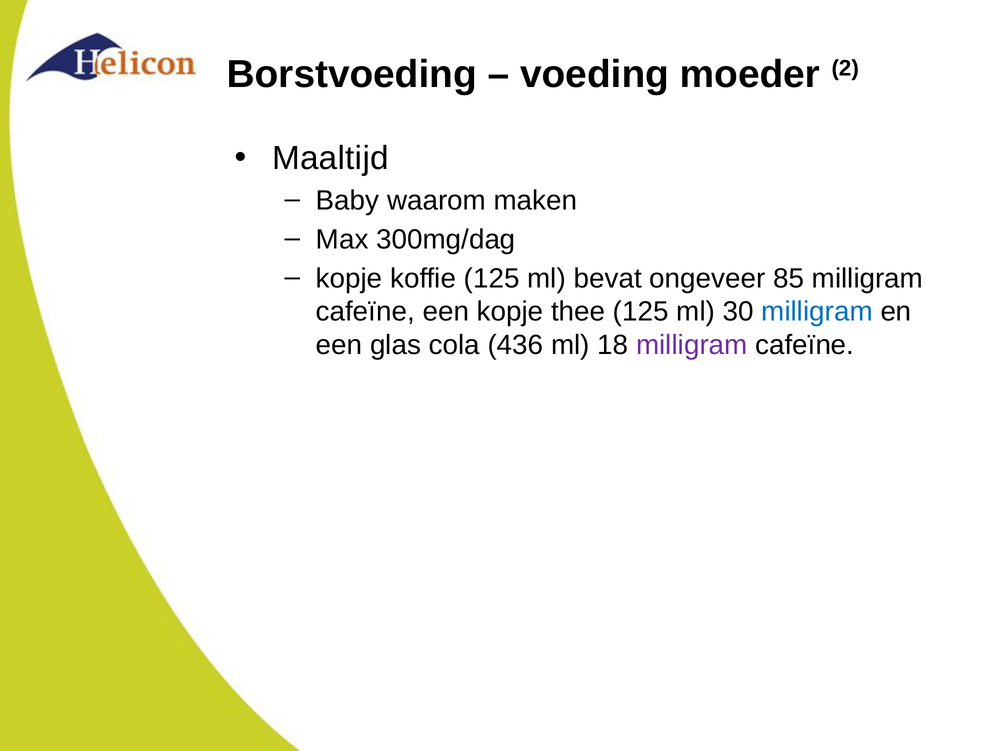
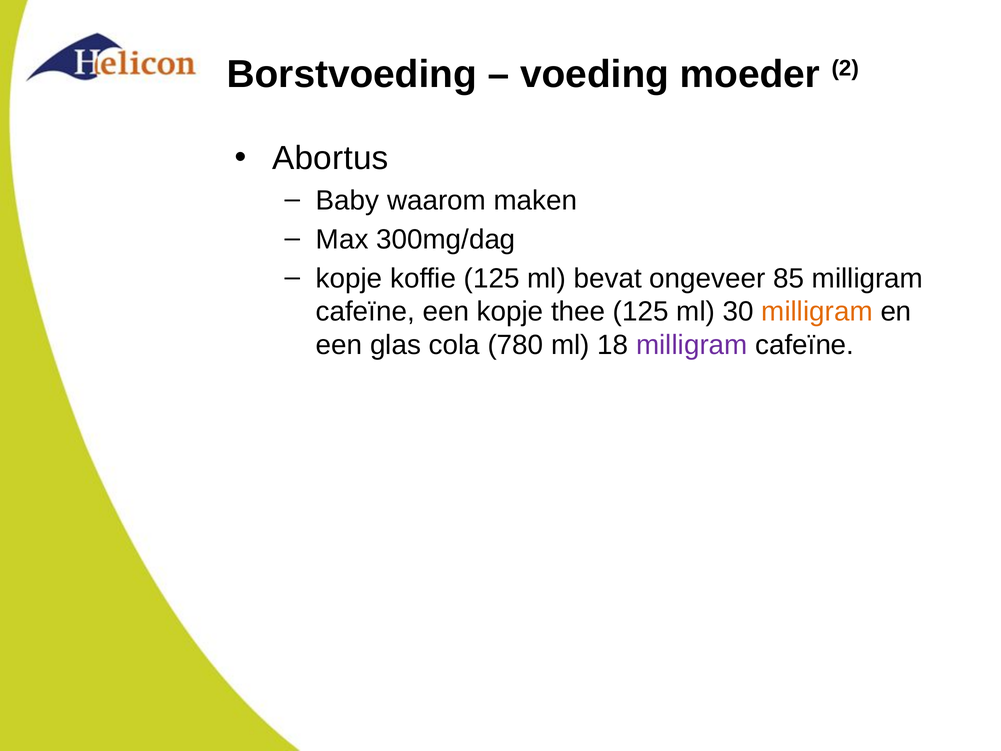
Maaltijd: Maaltijd -> Abortus
milligram at (817, 312) colour: blue -> orange
436: 436 -> 780
